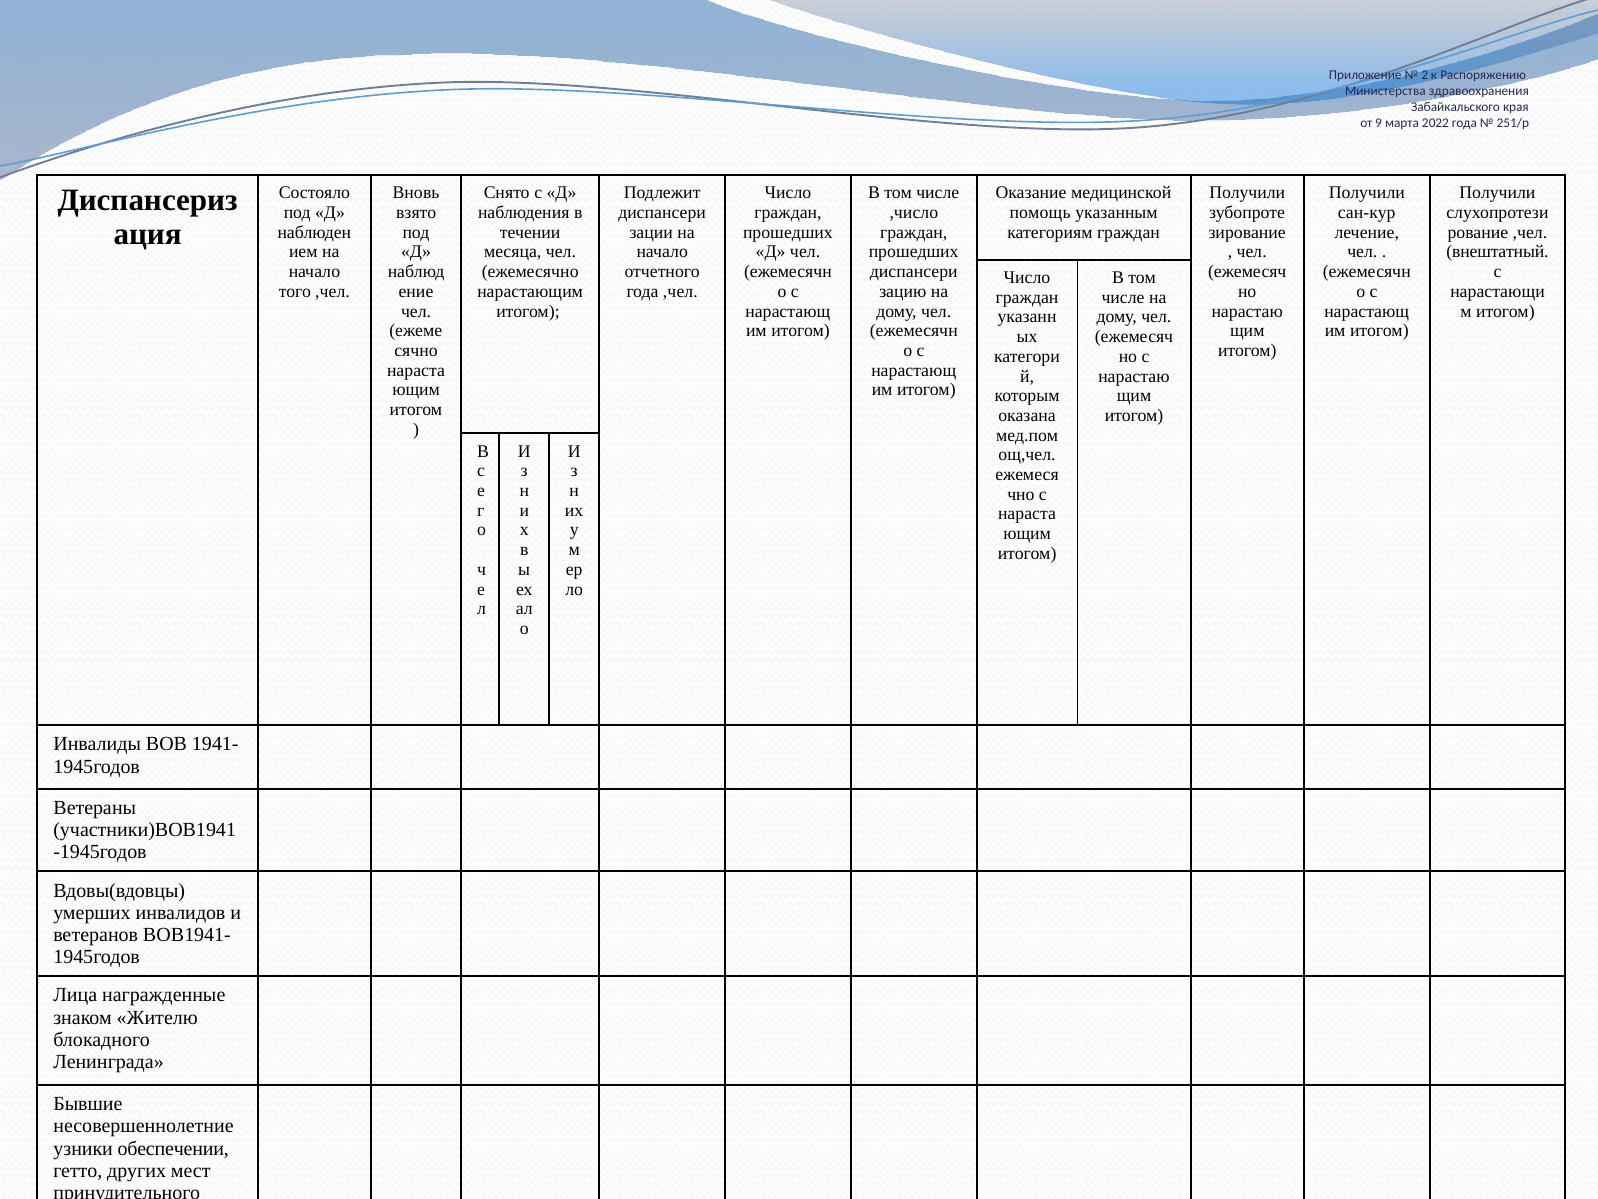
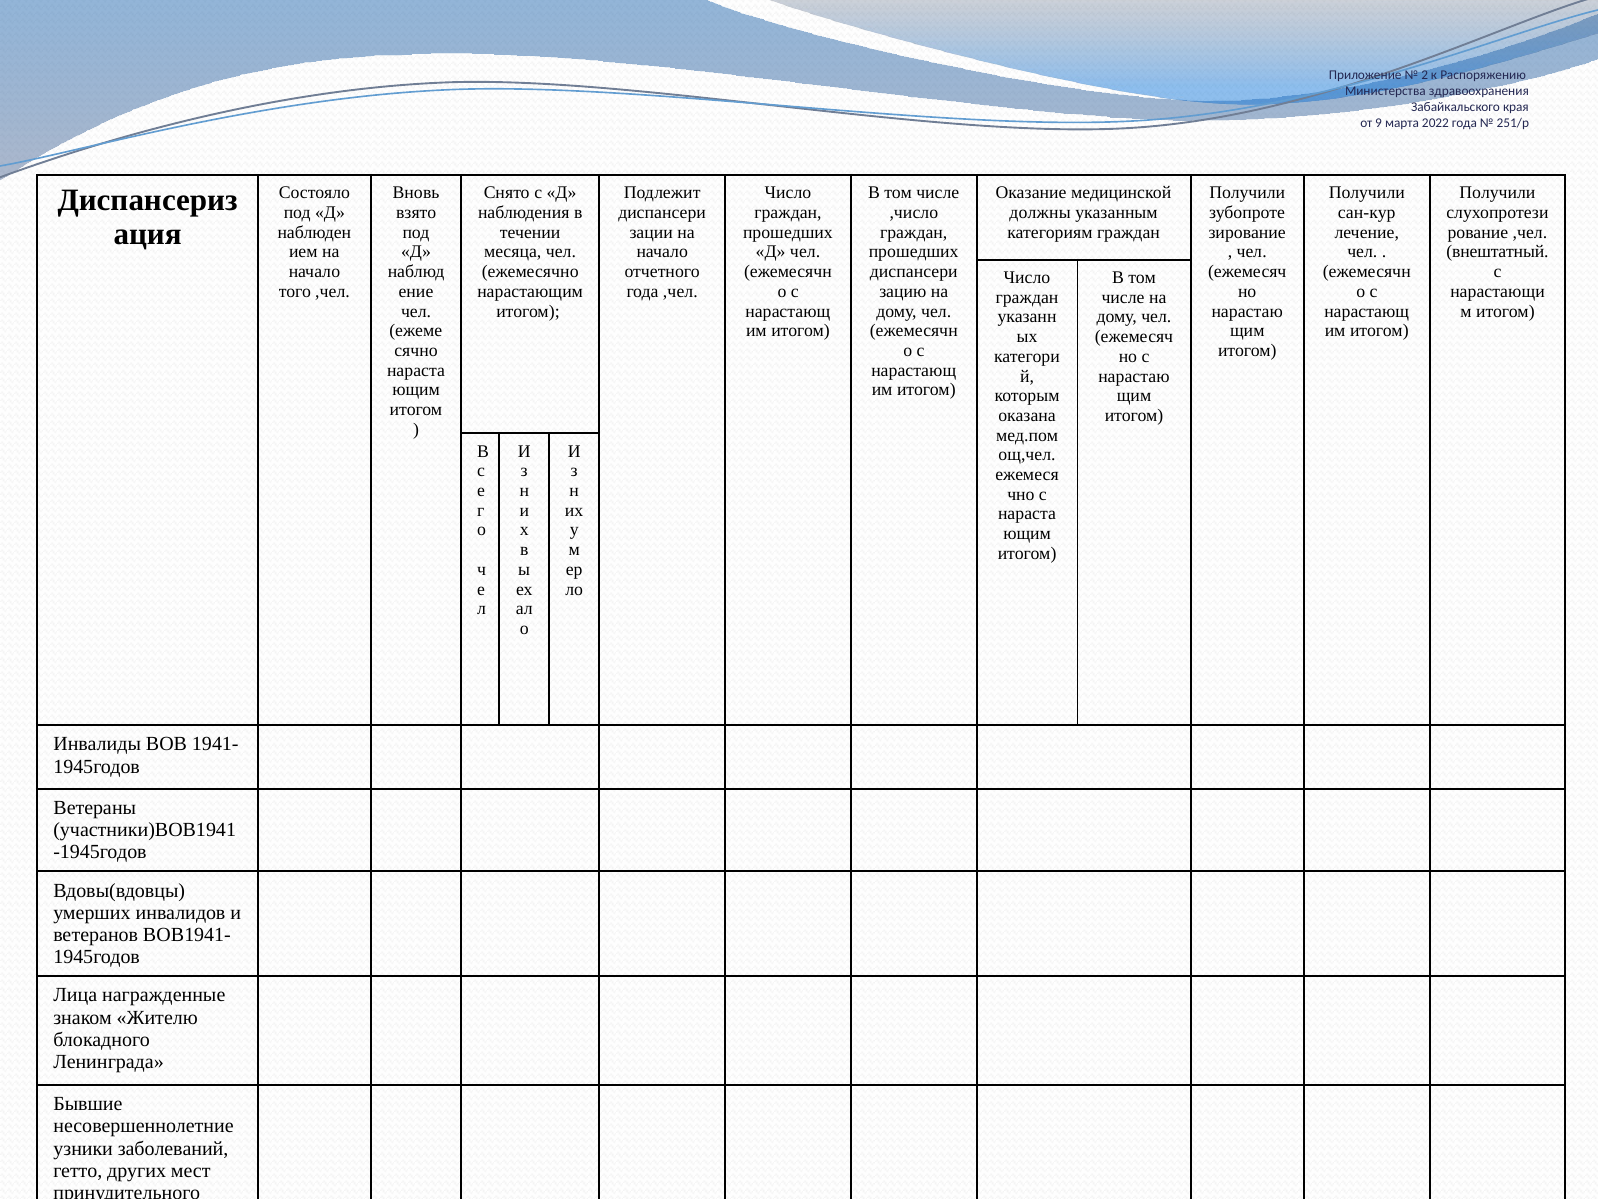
помощь: помощь -> должны
обеспечении: обеспечении -> заболеваний
